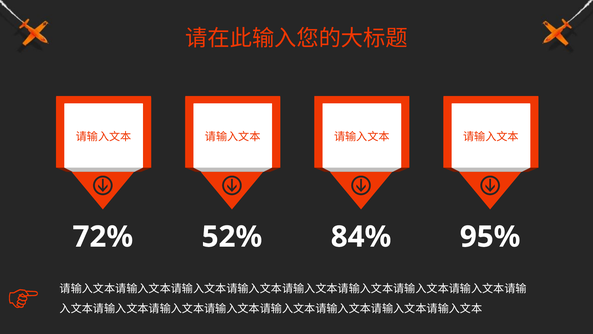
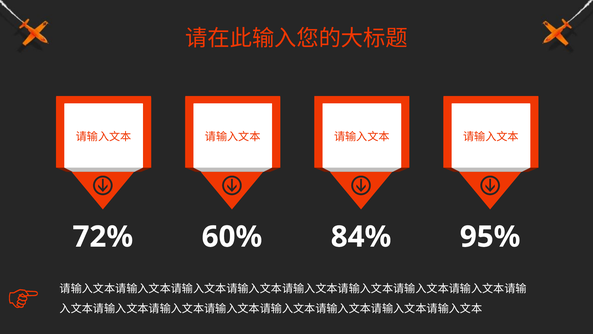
52%: 52% -> 60%
